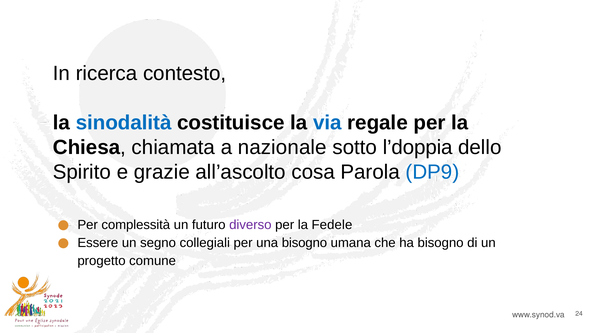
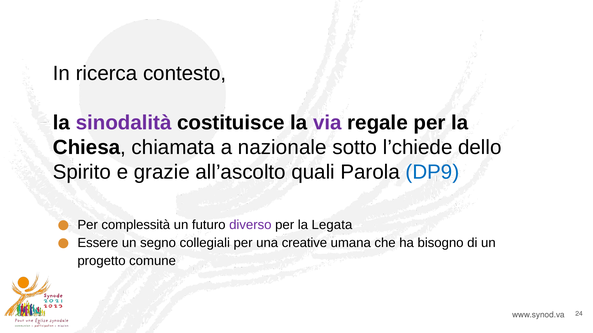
sinodalità colour: blue -> purple
via colour: blue -> purple
l’doppia: l’doppia -> l’chiede
cosa: cosa -> quali
Fedele: Fedele -> Legata
una bisogno: bisogno -> creative
